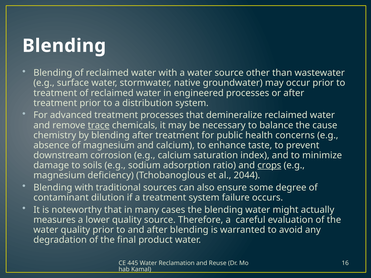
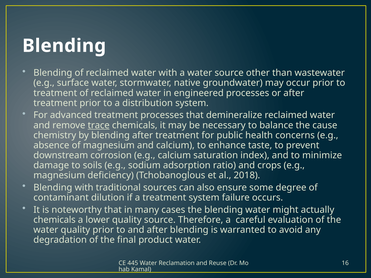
crops underline: present -> none
2044: 2044 -> 2018
measures at (54, 220): measures -> chemicals
